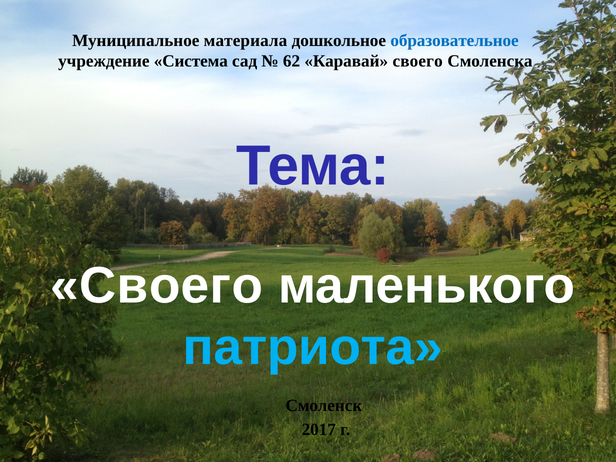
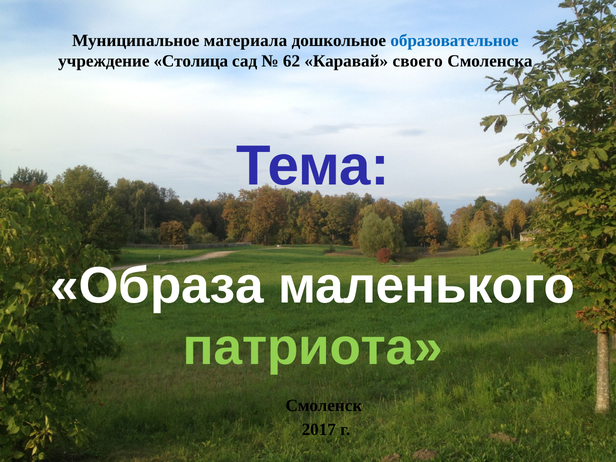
Система: Система -> Столица
Своего at (157, 286): Своего -> Образа
патриота colour: light blue -> light green
